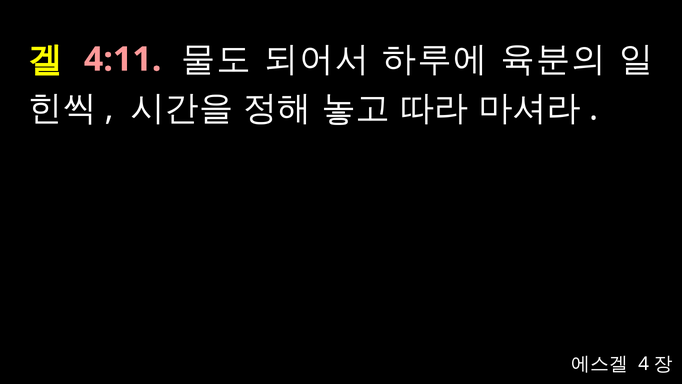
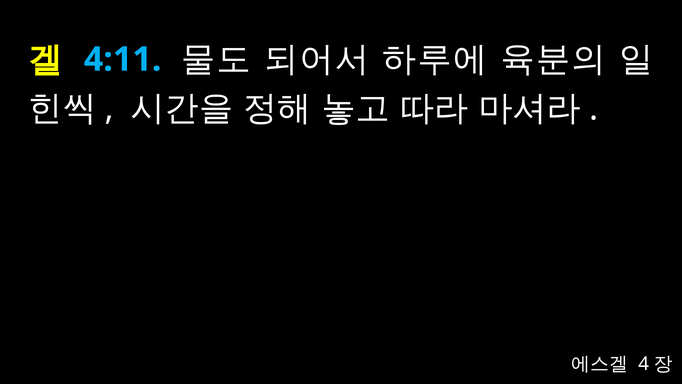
4:11 colour: pink -> light blue
